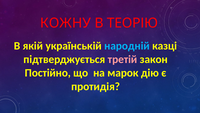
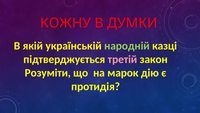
ТЕОРІЮ: ТЕОРІЮ -> ДУМКИ
народній colour: light blue -> light green
Постійно: Постійно -> Розуміти
